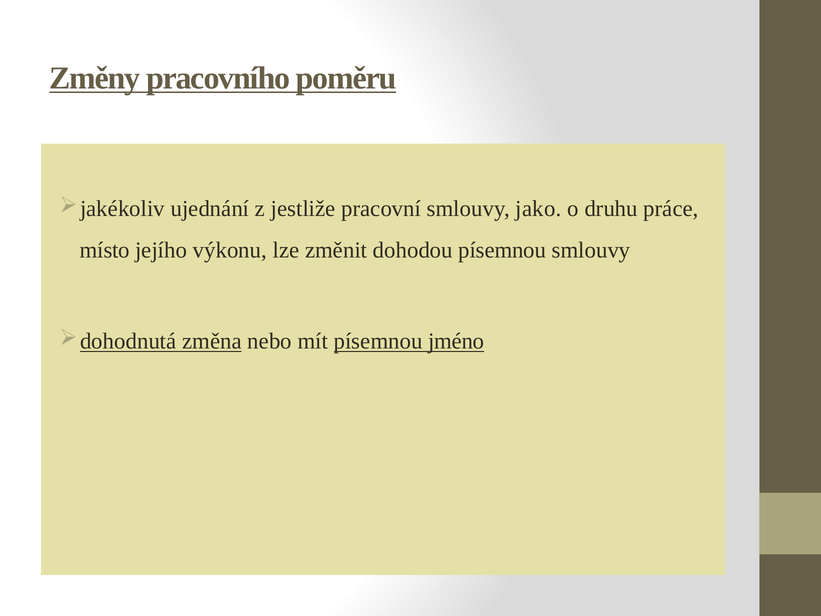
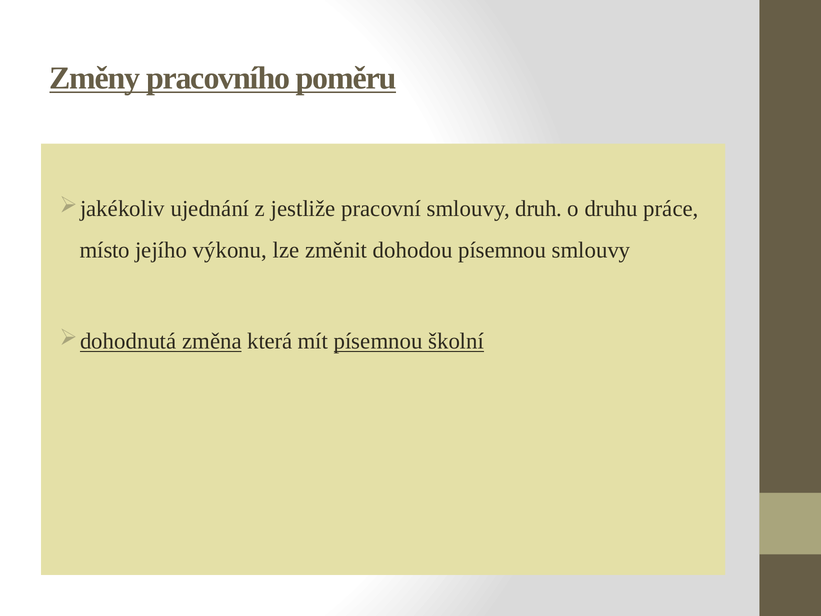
jako: jako -> druh
nebo: nebo -> která
jméno: jméno -> školní
